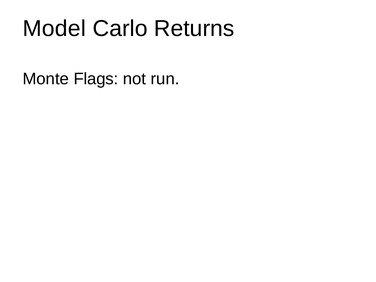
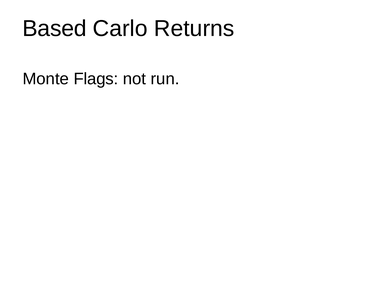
Model: Model -> Based
